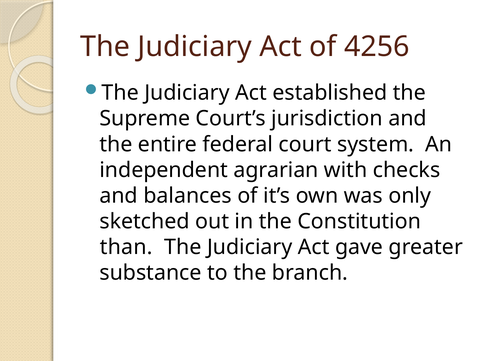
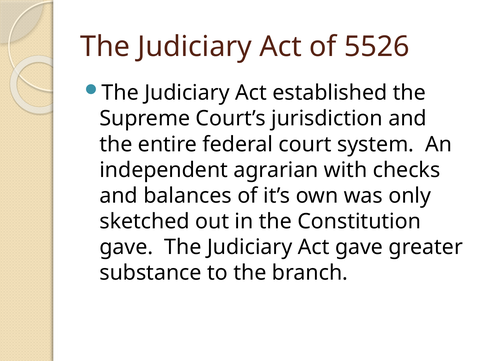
4256: 4256 -> 5526
than at (126, 247): than -> gave
